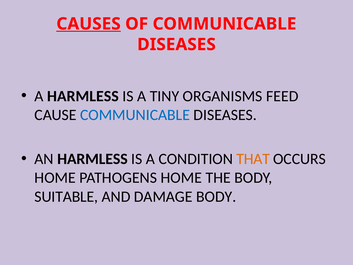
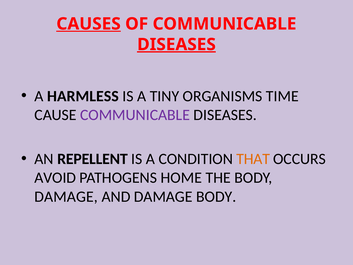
DISEASES at (176, 44) underline: none -> present
FEED: FEED -> TIME
COMMUNICABLE at (135, 115) colour: blue -> purple
AN HARMLESS: HARMLESS -> REPELLENT
HOME at (55, 178): HOME -> AVOID
SUITABLE at (66, 196): SUITABLE -> DAMAGE
